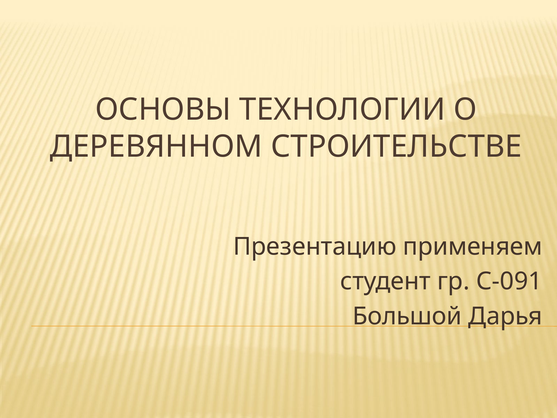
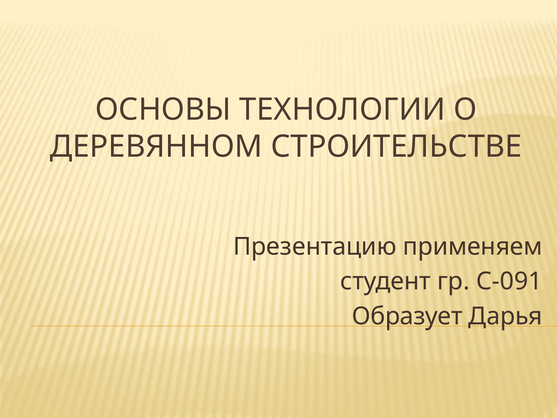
Большой: Большой -> Образует
